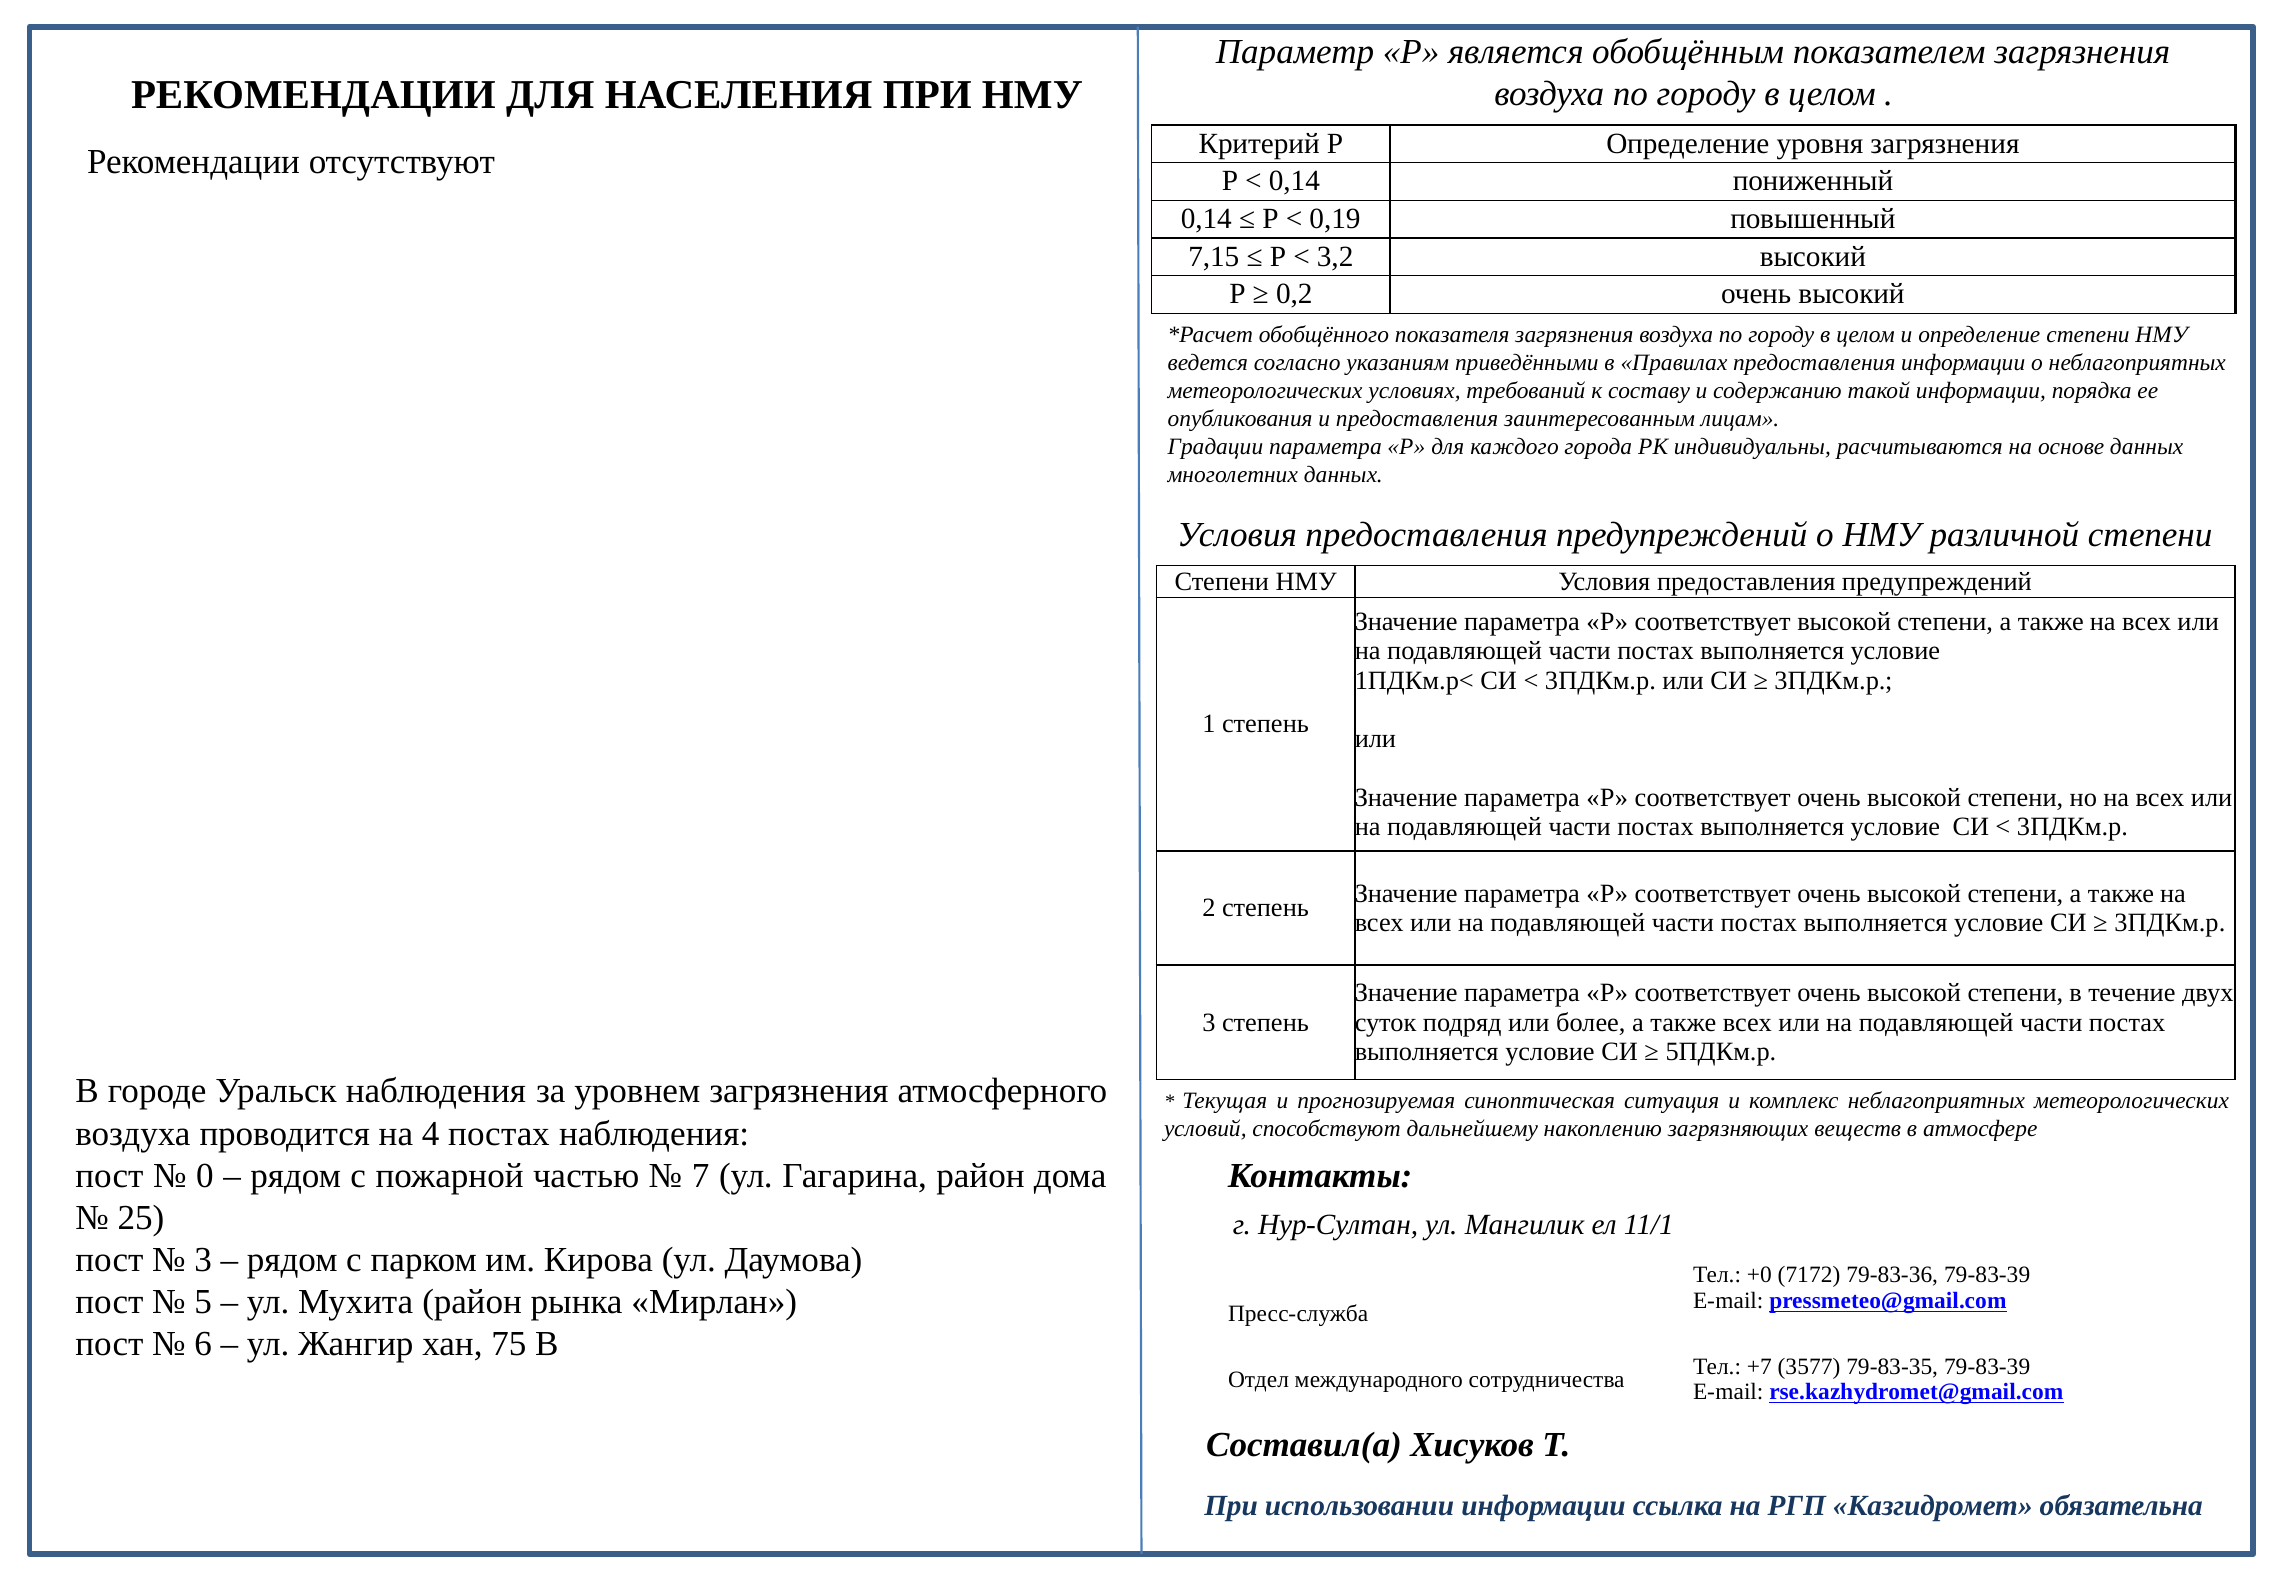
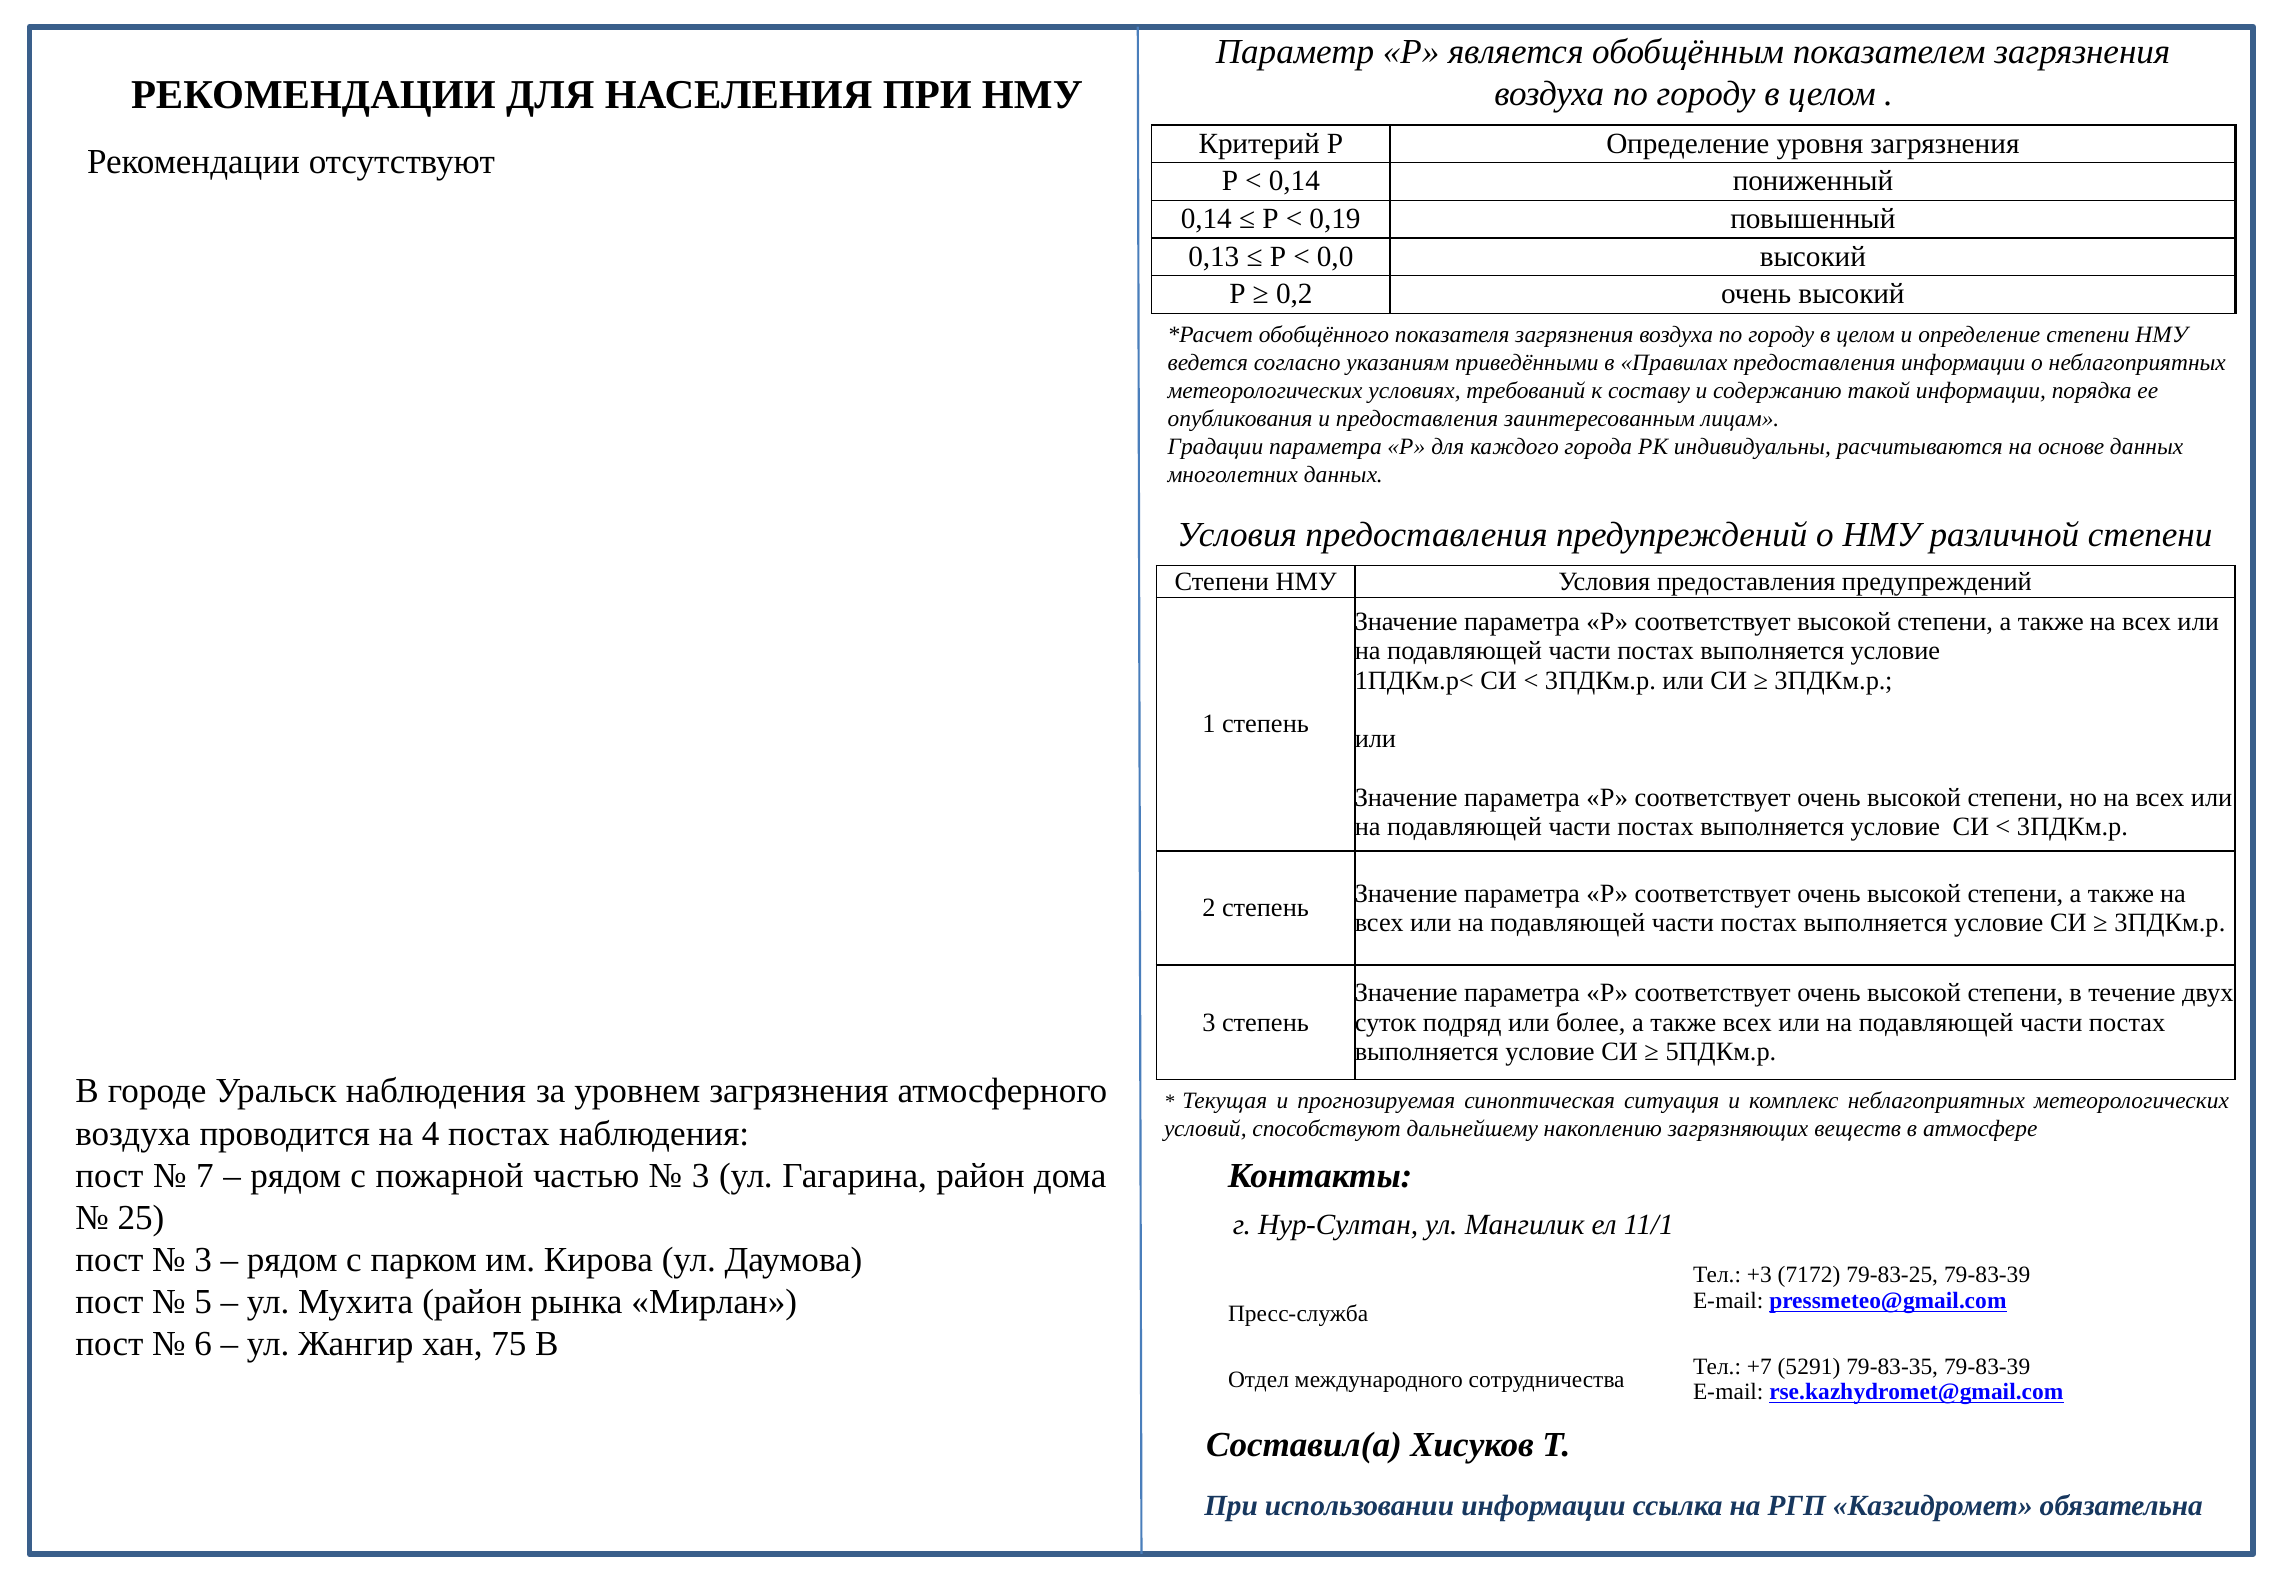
7,15: 7,15 -> 0,13
3,2: 3,2 -> 0,0
0: 0 -> 7
7 at (701, 1175): 7 -> 3
+0: +0 -> +3
79-83-36: 79-83-36 -> 79-83-25
3577: 3577 -> 5291
